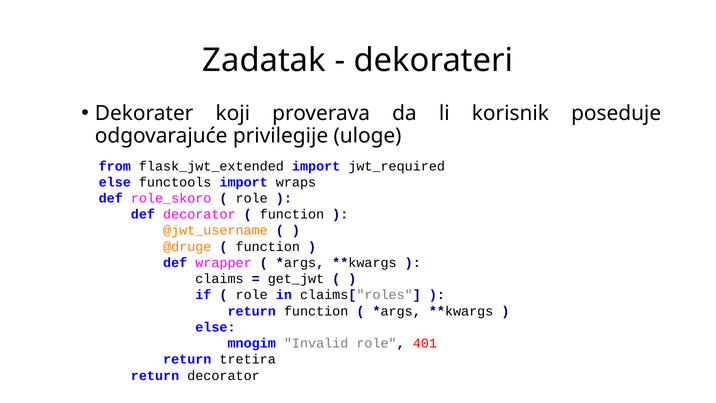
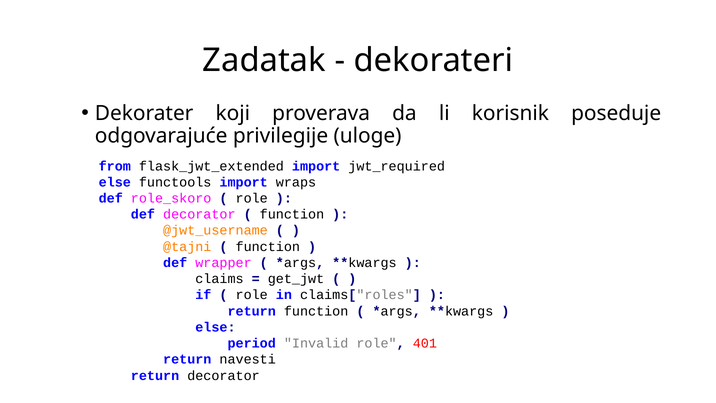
@druge: @druge -> @tajni
mnogim: mnogim -> period
tretira: tretira -> navesti
